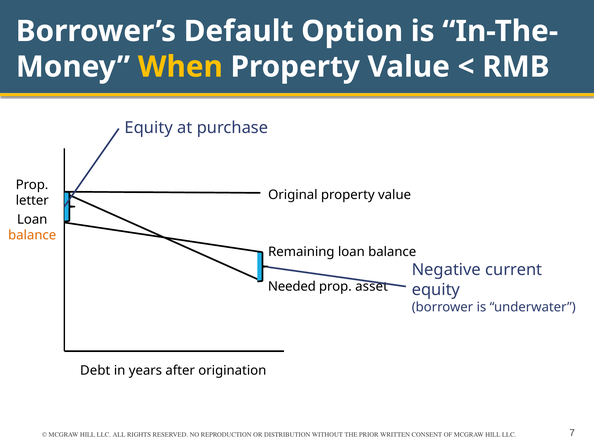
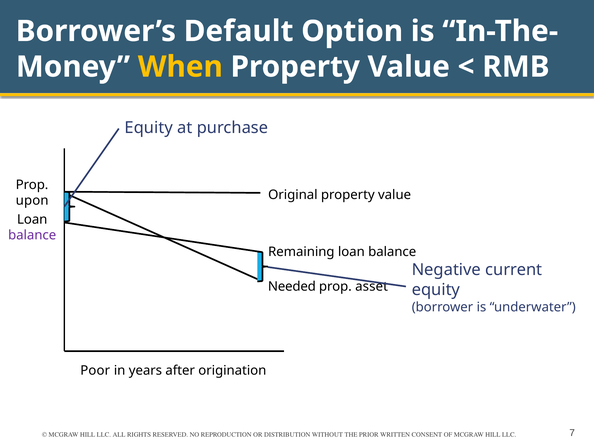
letter: letter -> upon
balance at (32, 235) colour: orange -> purple
Debt: Debt -> Poor
